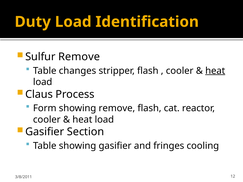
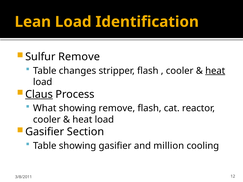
Duty: Duty -> Lean
Claus underline: none -> present
Form: Form -> What
fringes: fringes -> million
